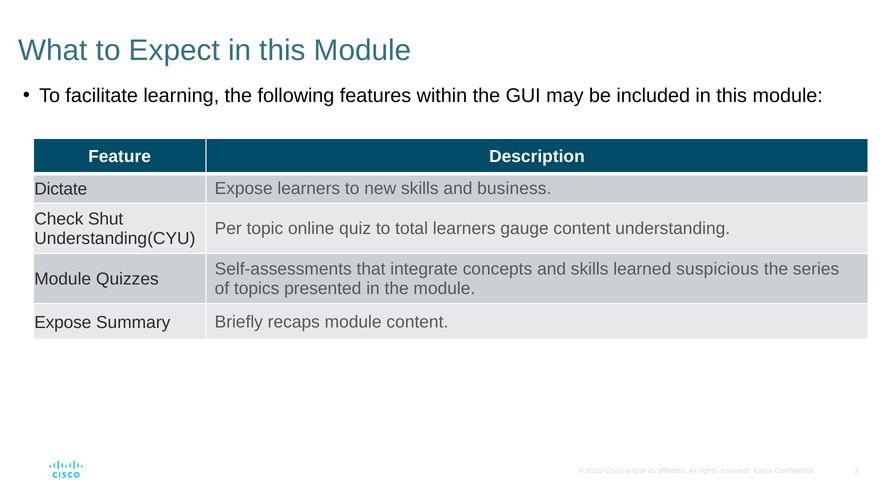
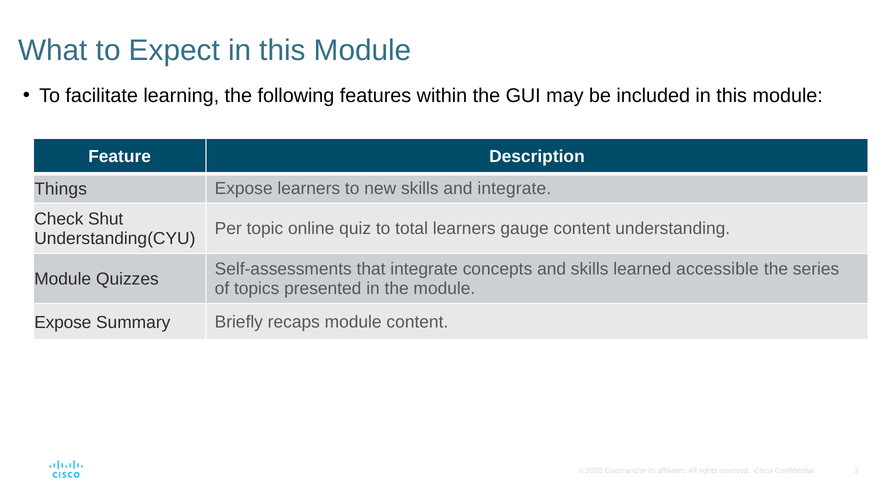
Dictate: Dictate -> Things
and business: business -> integrate
suspicious: suspicious -> accessible
